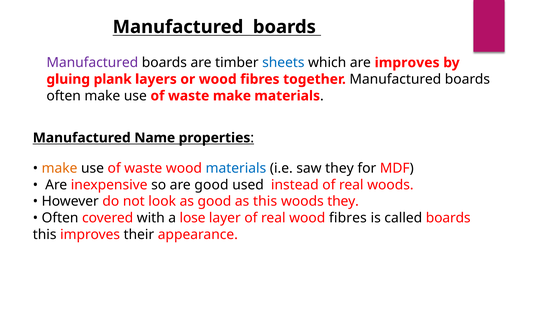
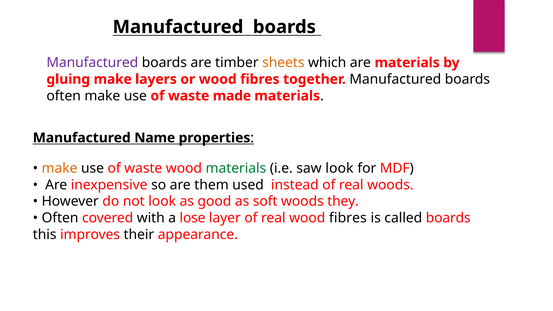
sheets colour: blue -> orange
are improves: improves -> materials
gluing plank: plank -> make
waste make: make -> made
materials at (236, 168) colour: blue -> green
saw they: they -> look
are good: good -> them
as this: this -> soft
